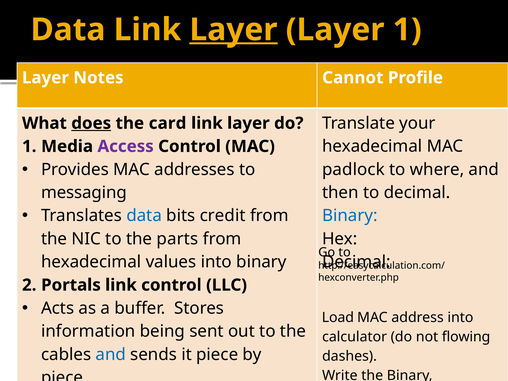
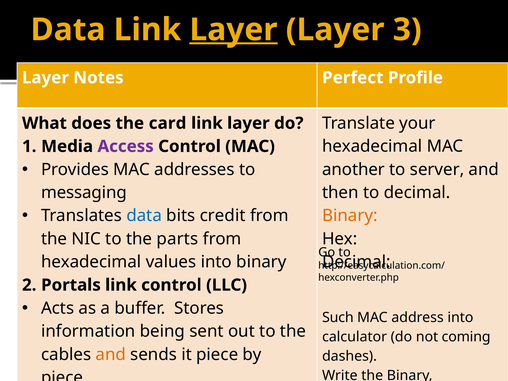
Layer 1: 1 -> 3
Cannot: Cannot -> Perfect
does underline: present -> none
padlock: padlock -> another
where: where -> server
Binary at (350, 216) colour: blue -> orange
Load: Load -> Such
flowing: flowing -> coming
and at (111, 354) colour: blue -> orange
